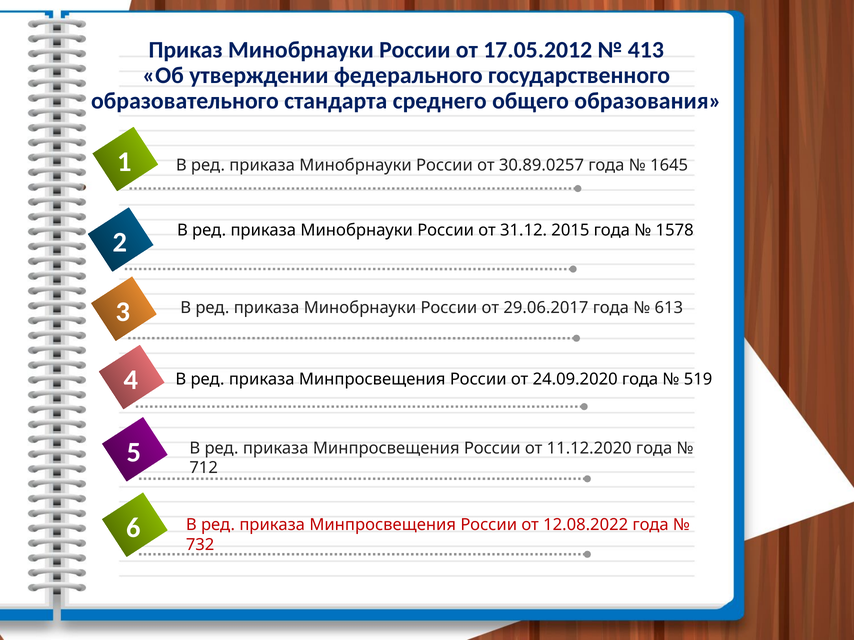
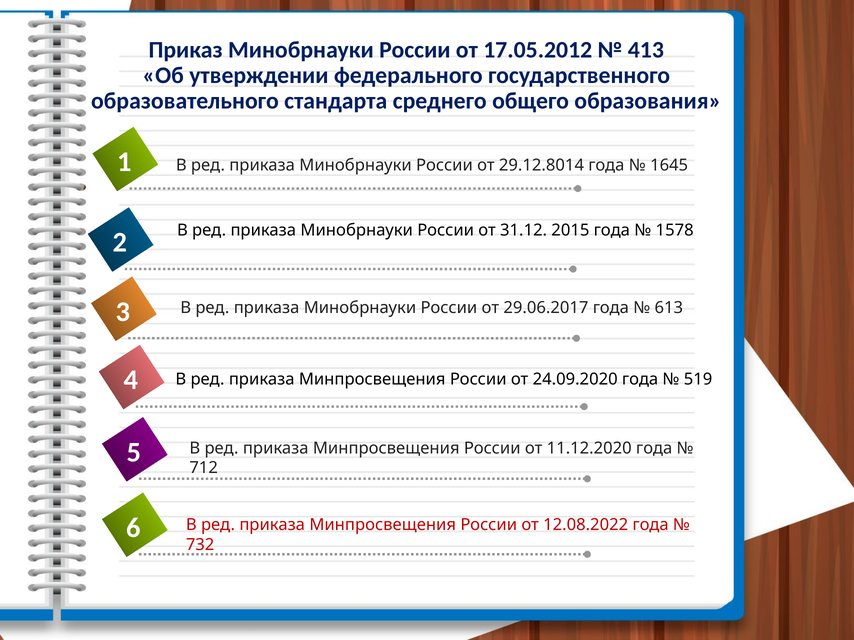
30.89.0257: 30.89.0257 -> 29.12.8014
